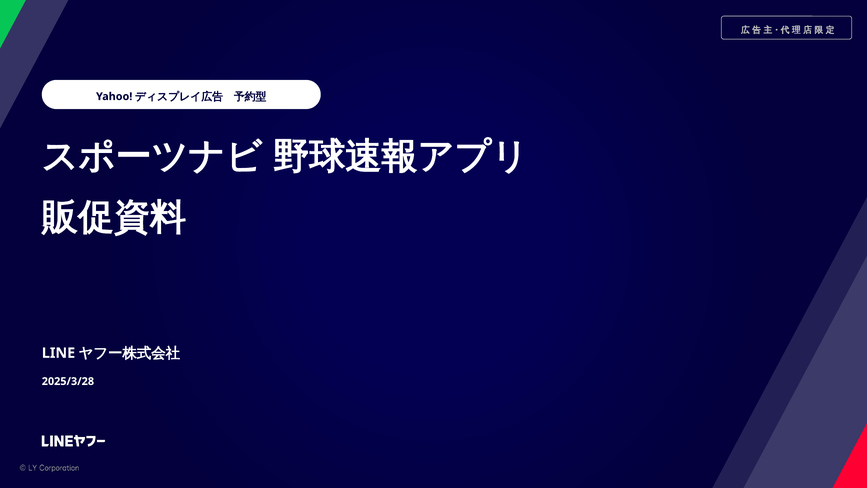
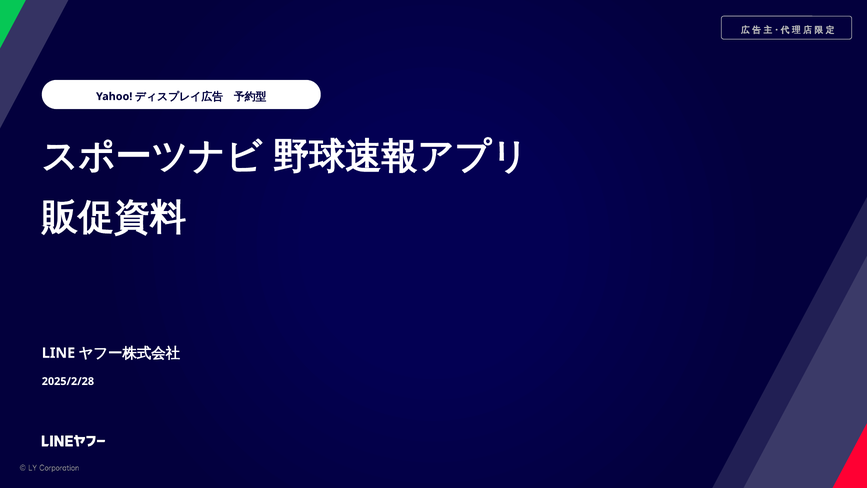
2025/3/28: 2025/3/28 -> 2025/2/28
